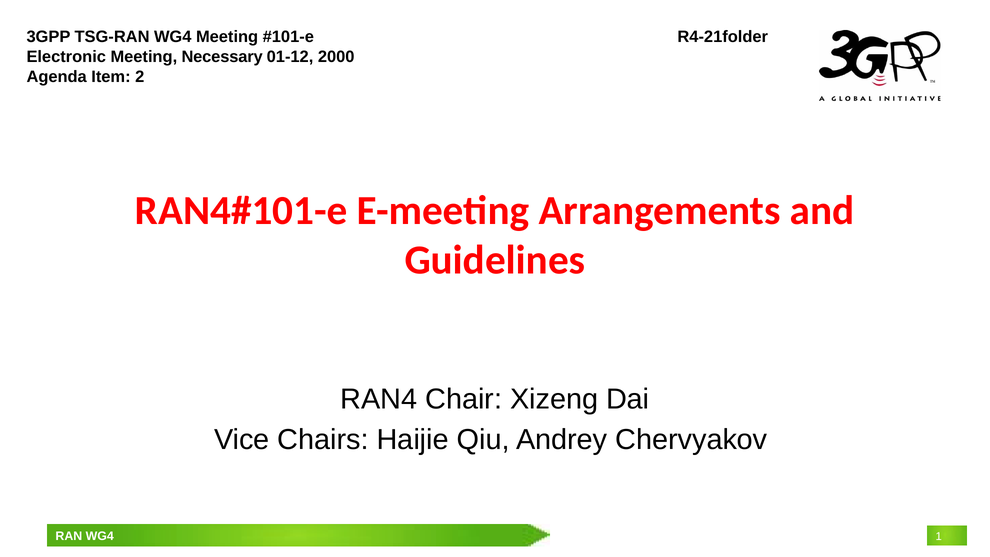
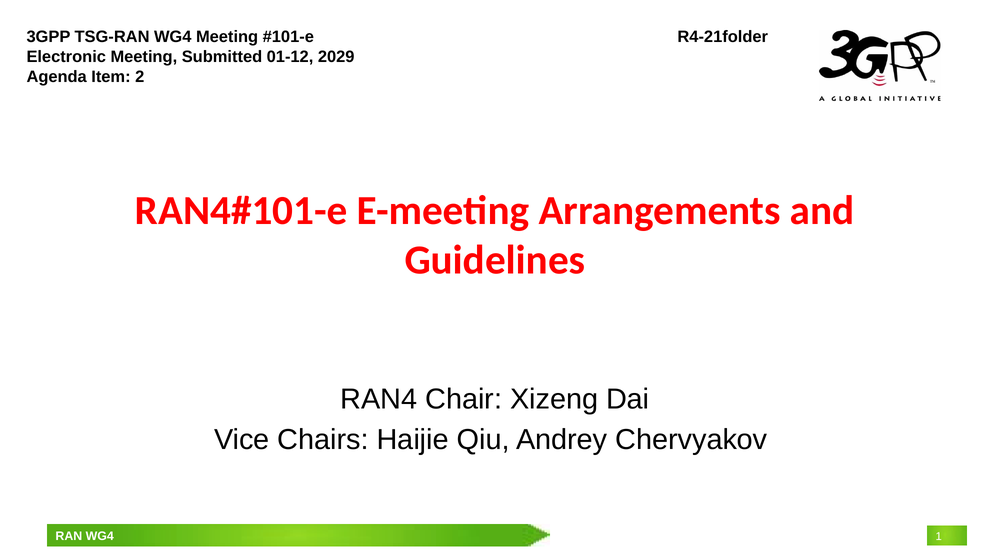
Necessary: Necessary -> Submitted
2000: 2000 -> 2029
